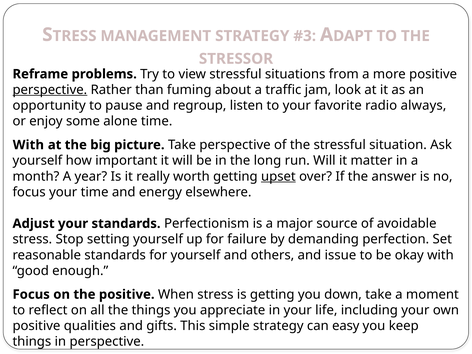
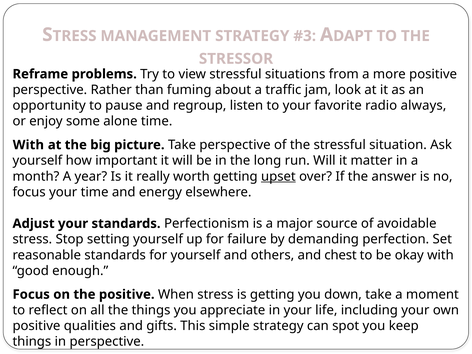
perspective at (50, 90) underline: present -> none
issue: issue -> chest
easy: easy -> spot
